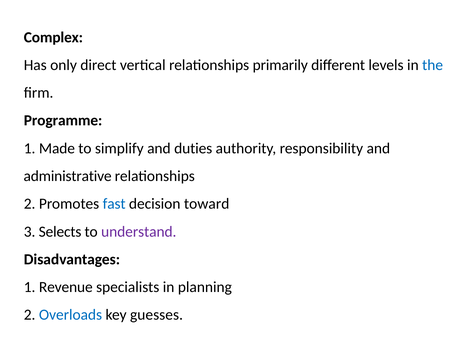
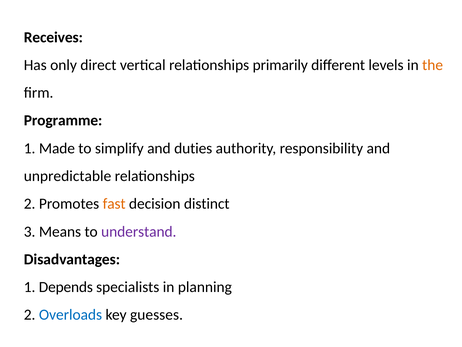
Complex: Complex -> Receives
the colour: blue -> orange
administrative: administrative -> unpredictable
fast colour: blue -> orange
toward: toward -> distinct
Selects: Selects -> Means
Revenue: Revenue -> Depends
